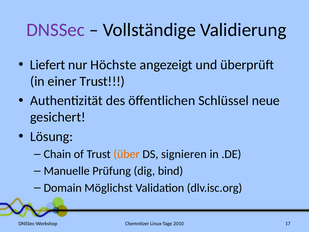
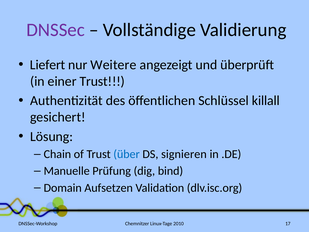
Höchste: Höchste -> Weitere
neue: neue -> killall
über colour: orange -> blue
Möglichst: Möglichst -> Aufsetzen
